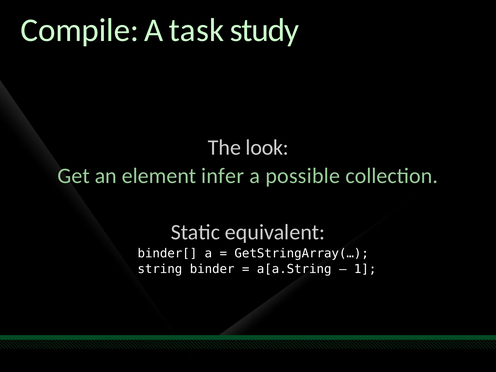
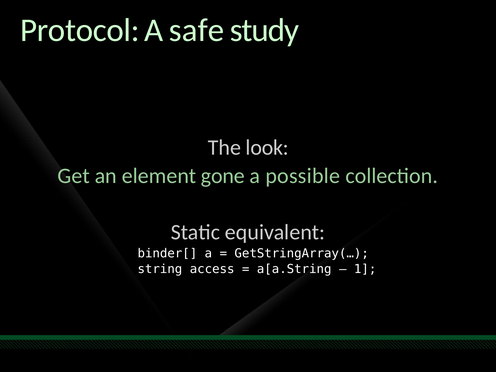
Compile: Compile -> Protocol
task: task -> safe
infer: infer -> gone
binder: binder -> access
